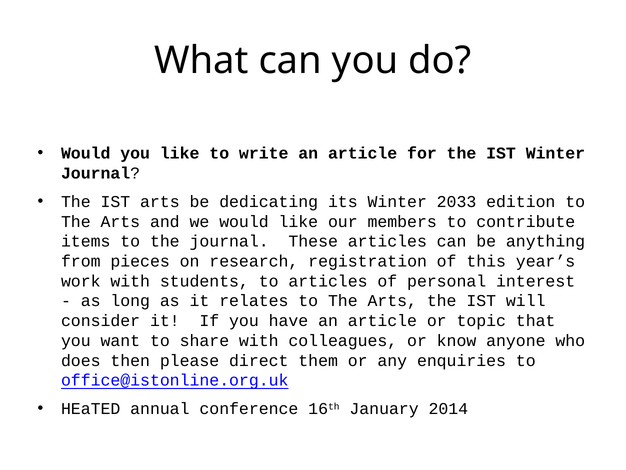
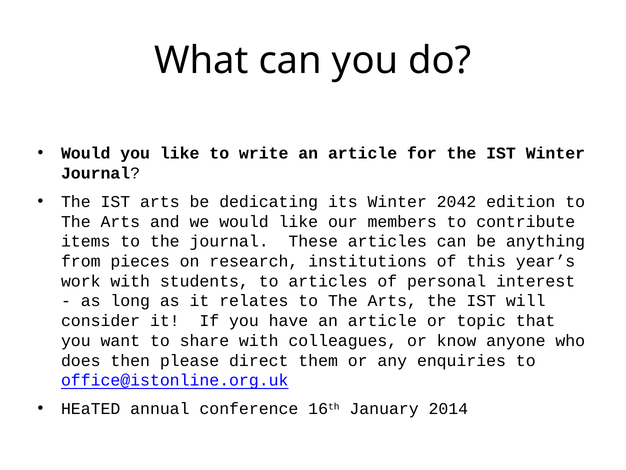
2033: 2033 -> 2042
registration: registration -> institutions
